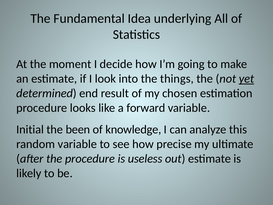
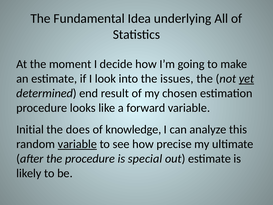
things: things -> issues
been: been -> does
variable at (77, 144) underline: none -> present
useless: useless -> special
